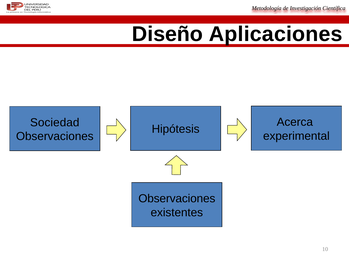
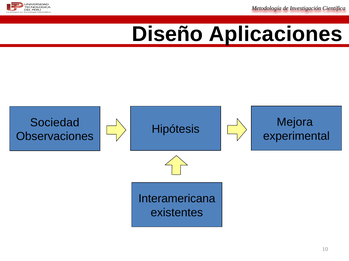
Acerca: Acerca -> Mejora
Observaciones at (177, 199): Observaciones -> Interamericana
